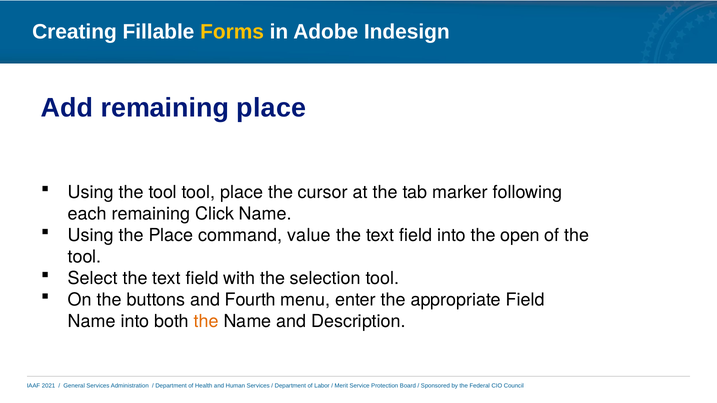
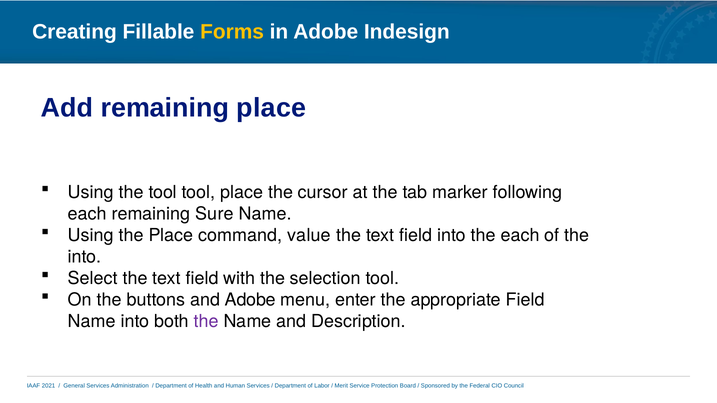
Click: Click -> Sure
the open: open -> each
tool at (85, 257): tool -> into
and Fourth: Fourth -> Adobe
the at (206, 322) colour: orange -> purple
